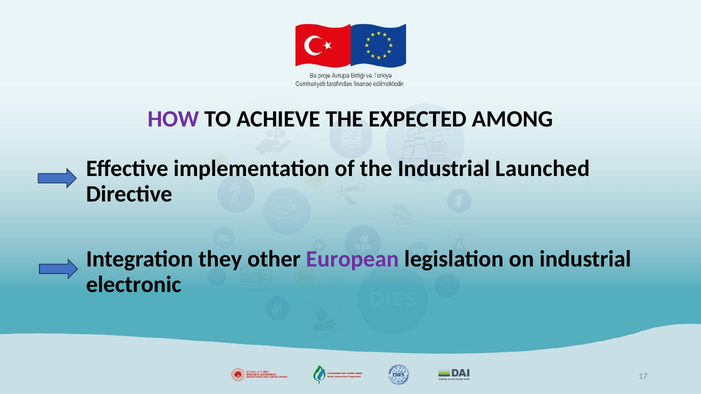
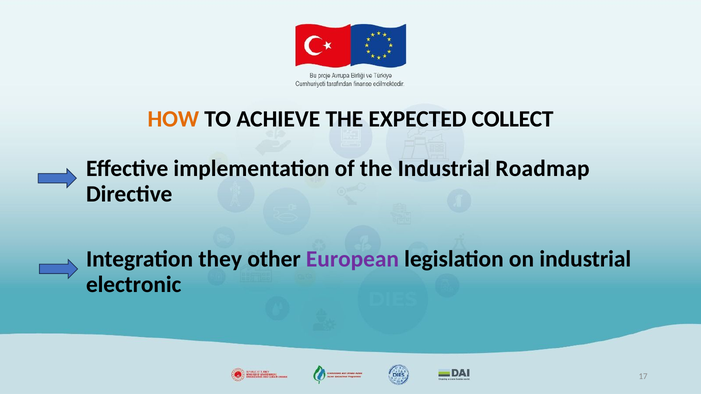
HOW colour: purple -> orange
AMONG: AMONG -> COLLECT
Launched: Launched -> Roadmap
